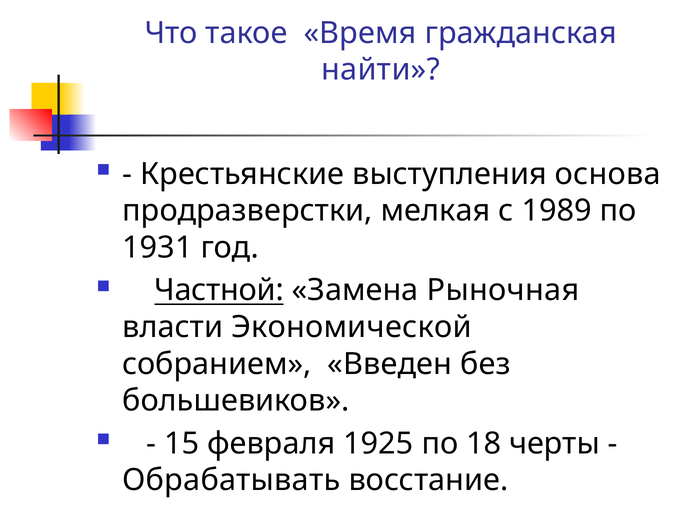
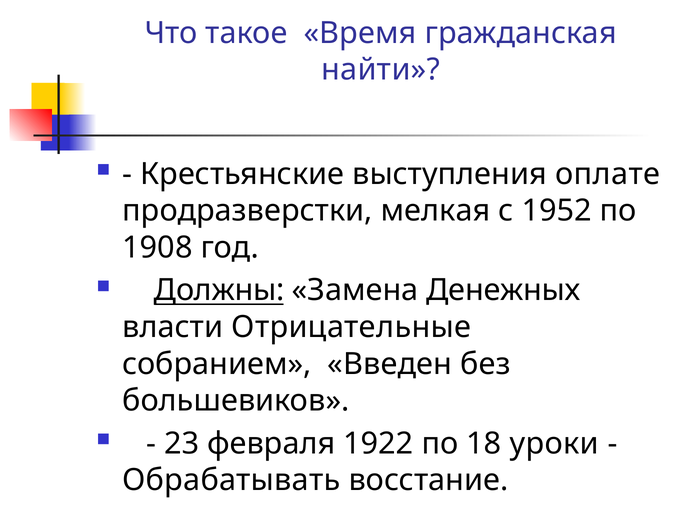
основа: основа -> оплате
1989: 1989 -> 1952
1931: 1931 -> 1908
Частной: Частной -> Должны
Рыночная: Рыночная -> Денежных
Экономической: Экономической -> Отрицательные
15: 15 -> 23
1925: 1925 -> 1922
черты: черты -> уроки
